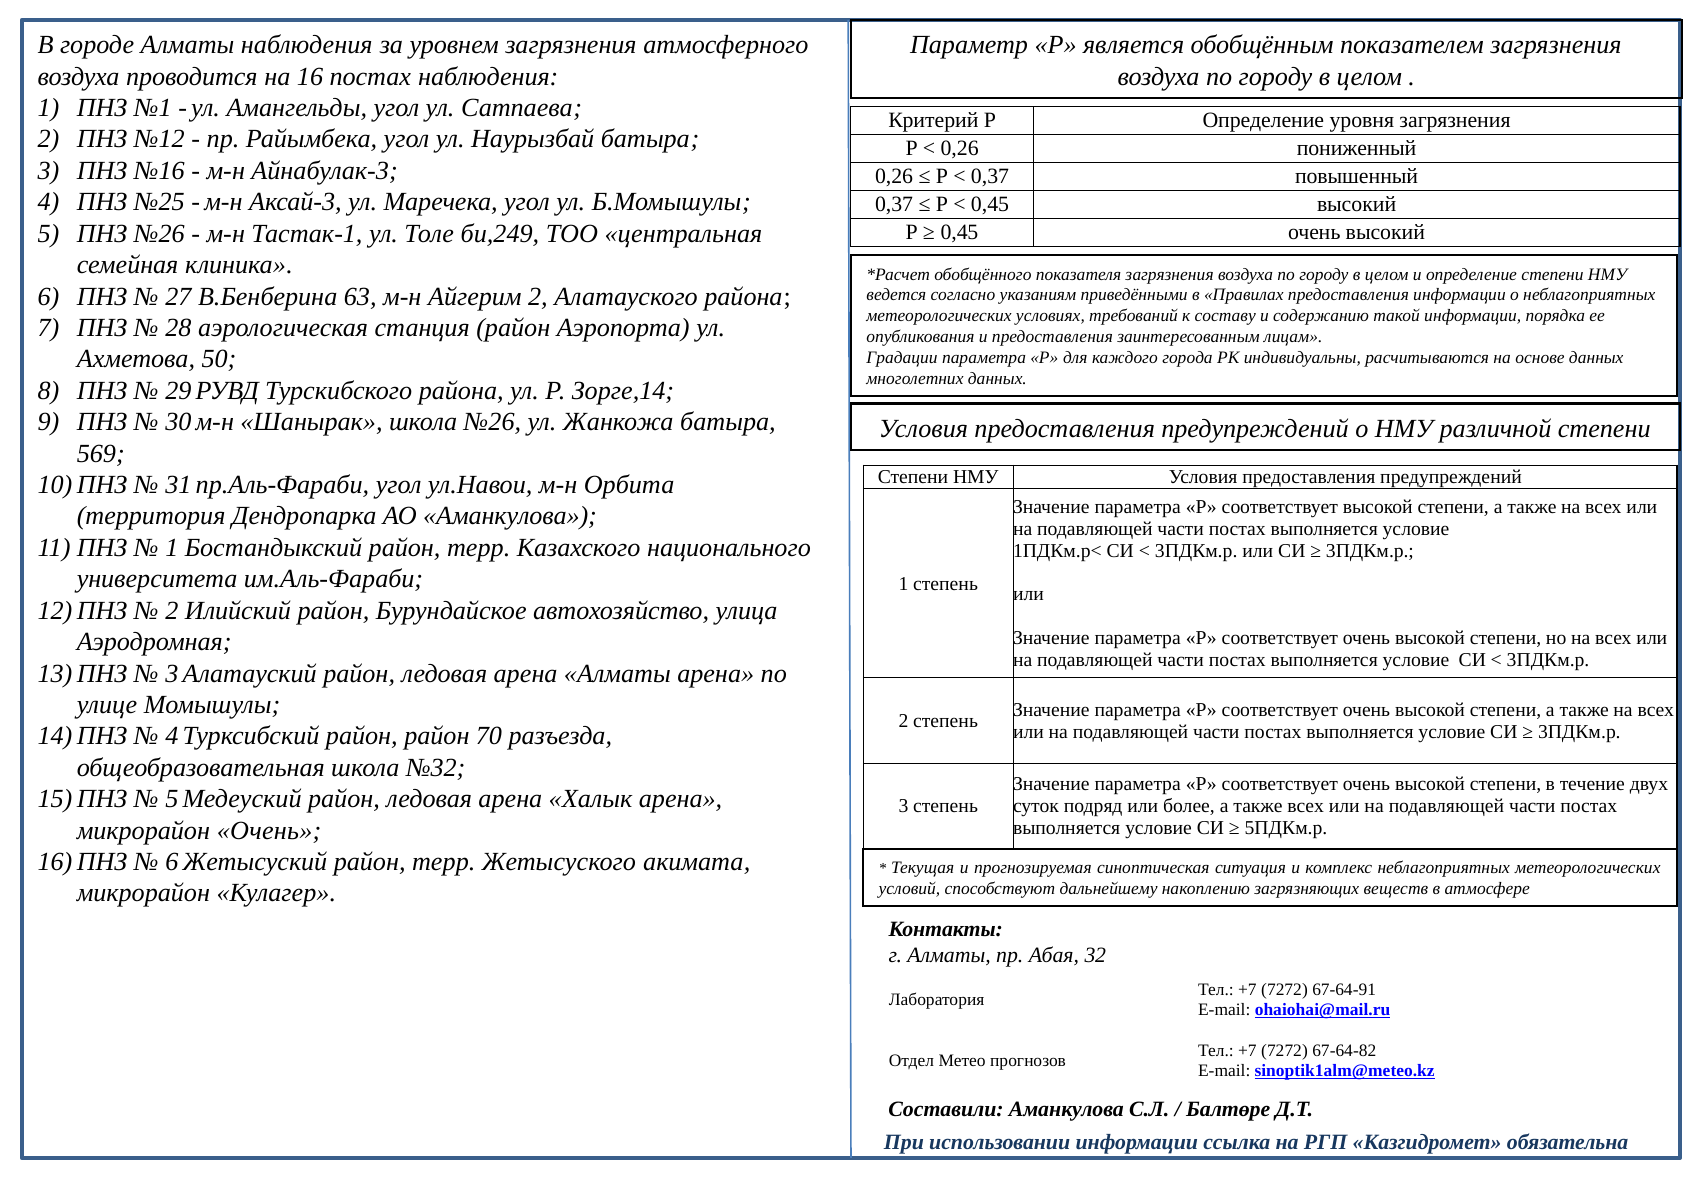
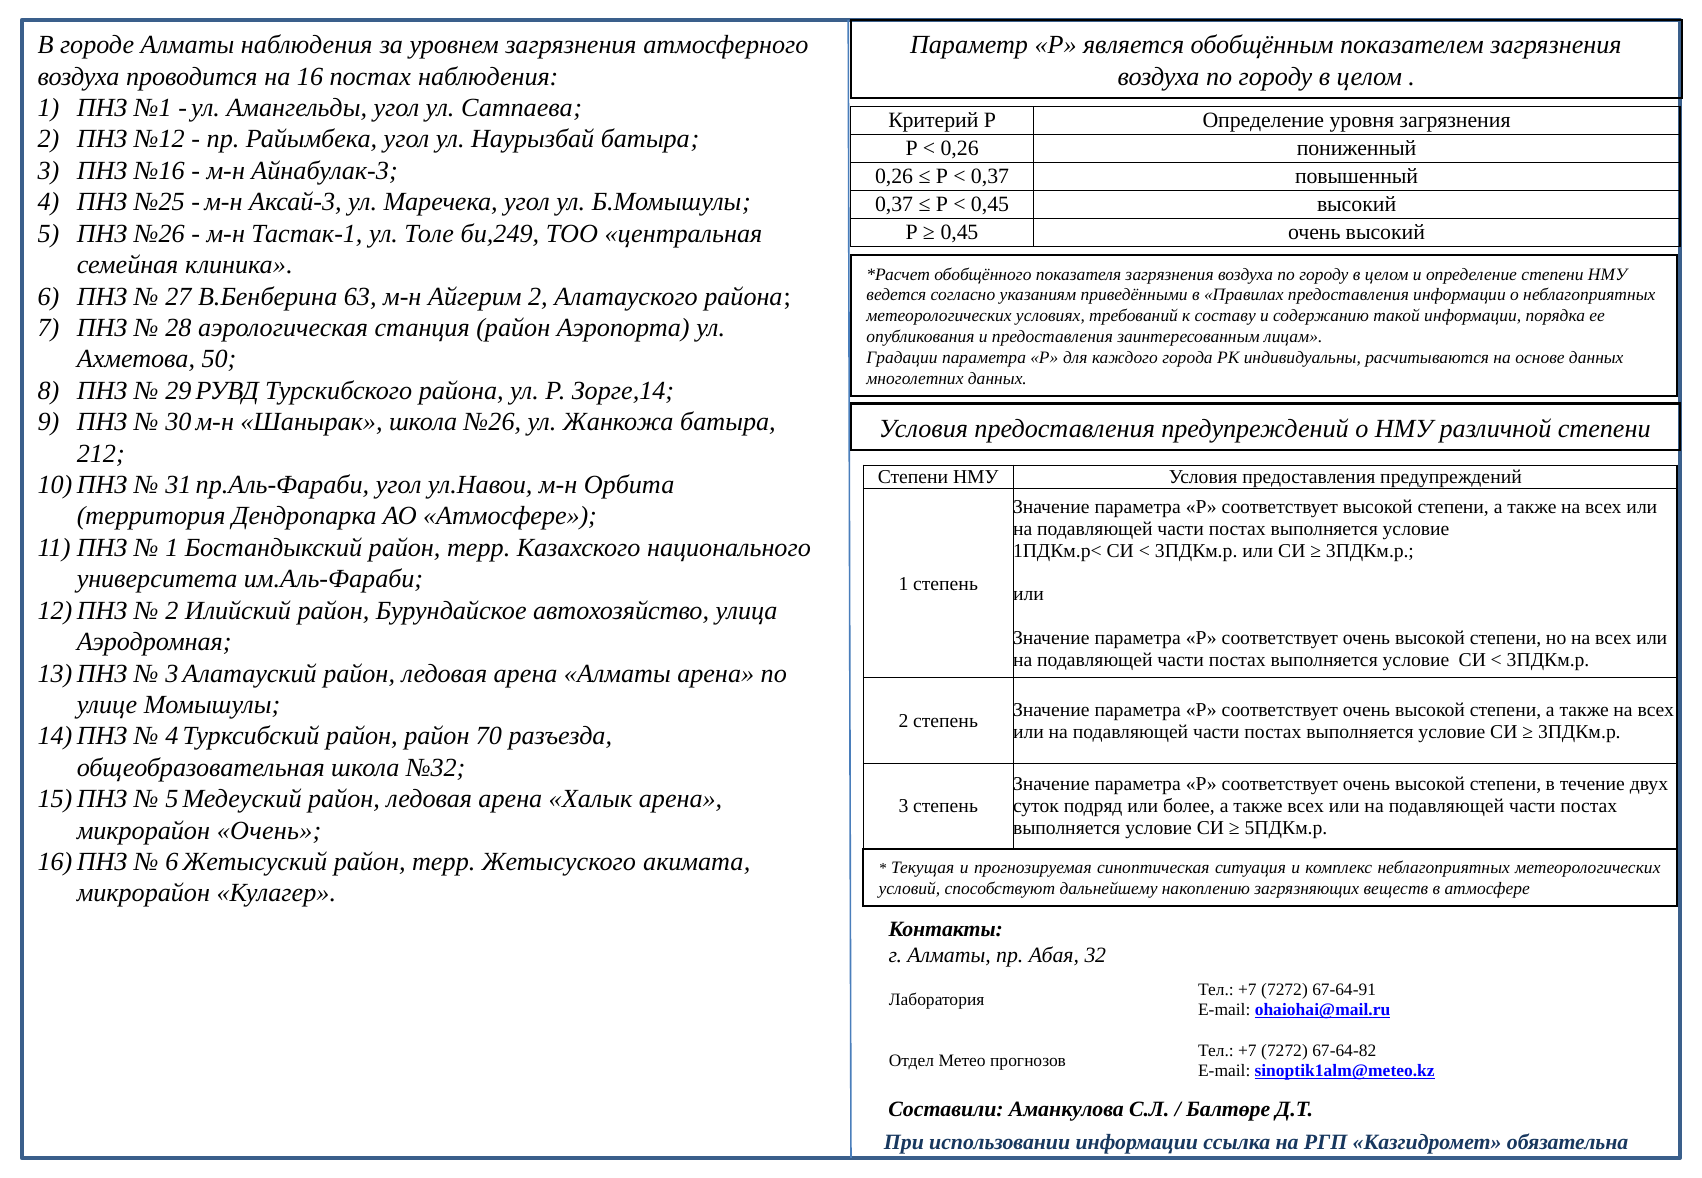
569: 569 -> 212
АО Аманкулова: Аманкулова -> Атмосфере
